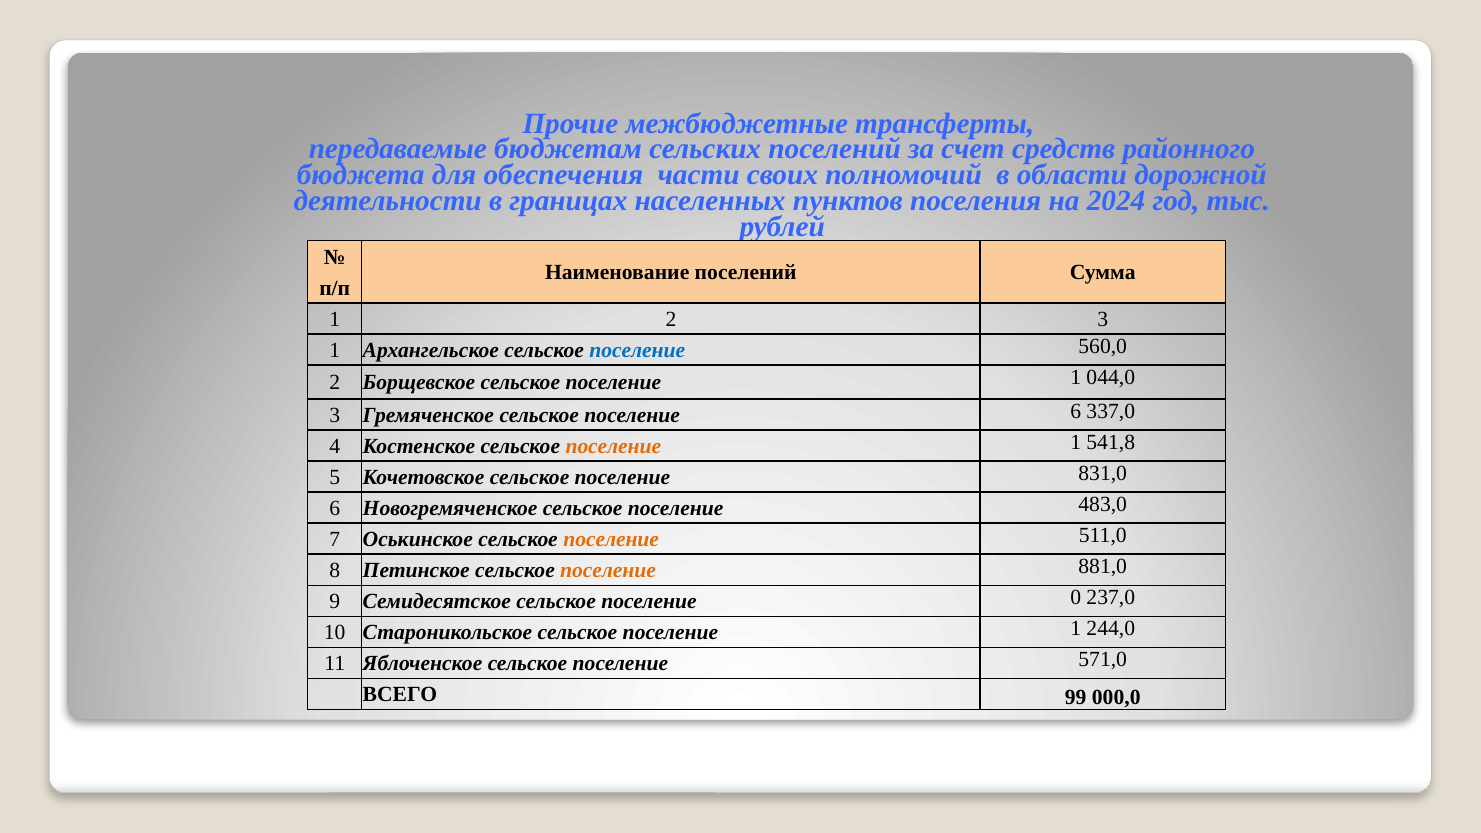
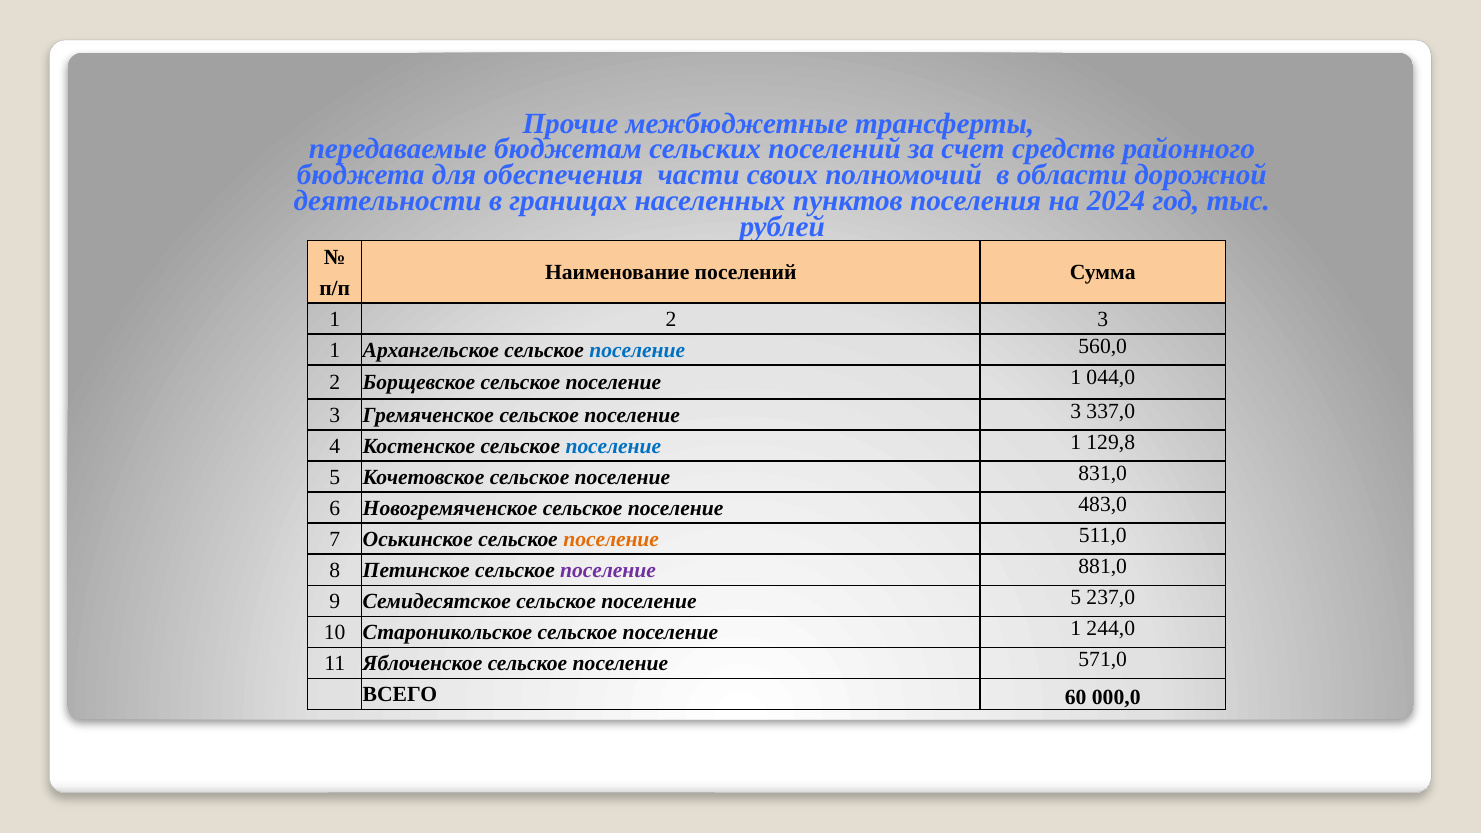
поселение 6: 6 -> 3
поселение at (613, 446) colour: orange -> blue
541,8: 541,8 -> 129,8
поселение at (608, 570) colour: orange -> purple
поселение 0: 0 -> 5
99: 99 -> 60
